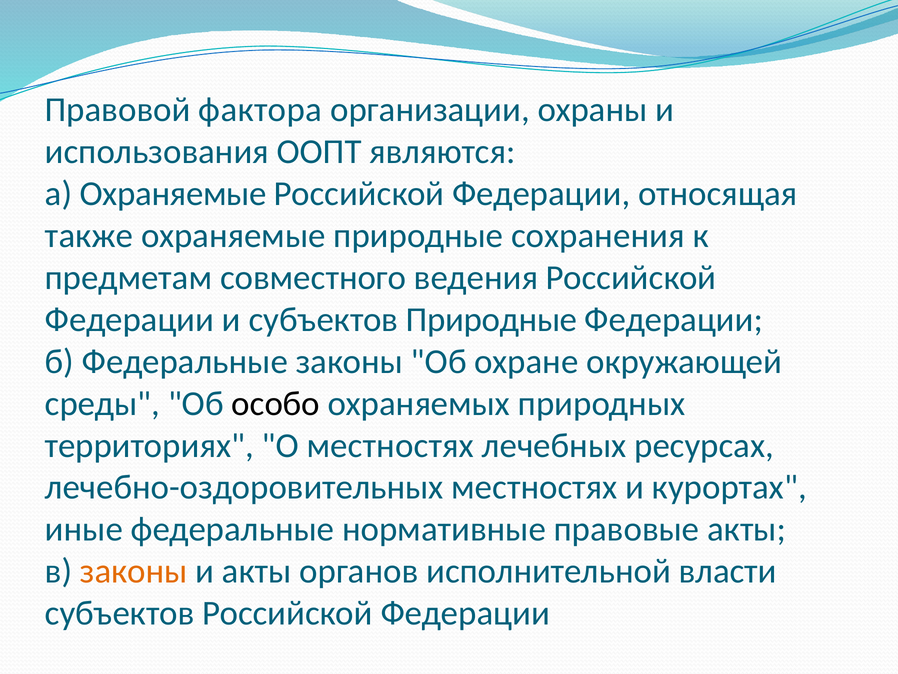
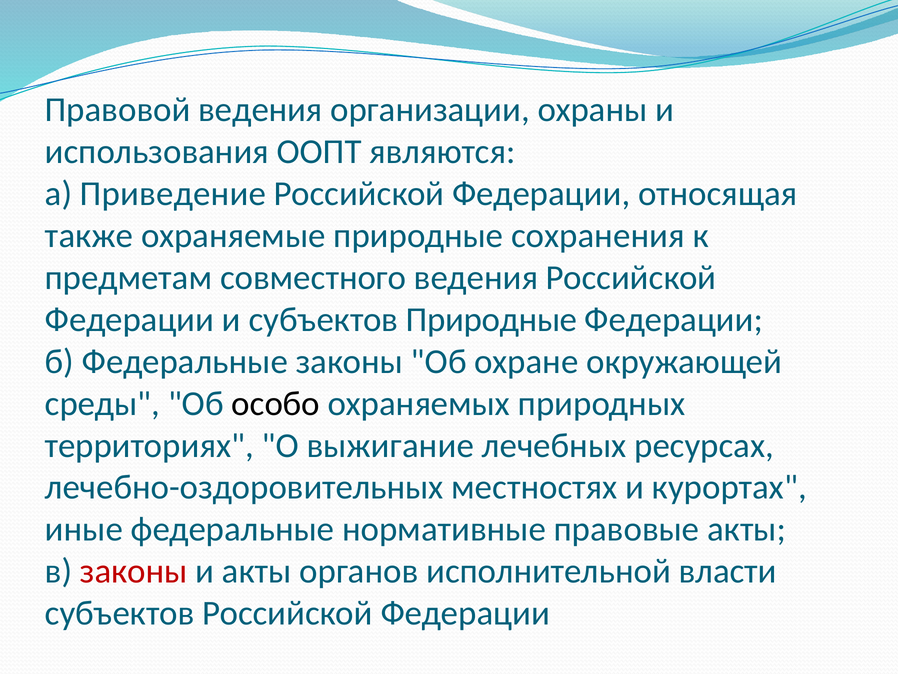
Правовой фактора: фактора -> ведения
а Охраняемые: Охраняемые -> Приведение
О местностях: местностях -> выжигание
законы at (134, 571) colour: orange -> red
